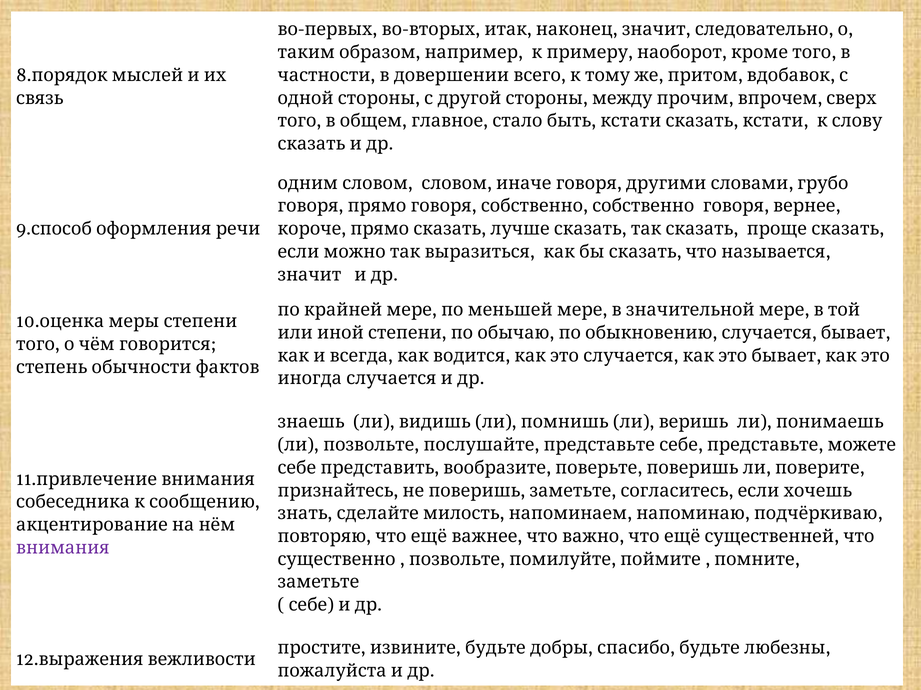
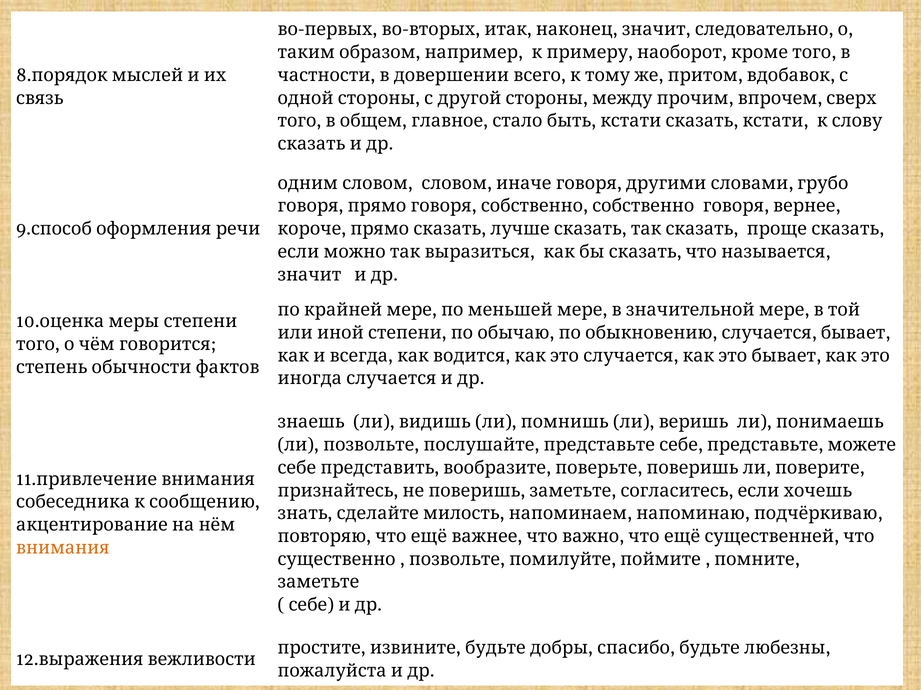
внимания colour: purple -> orange
